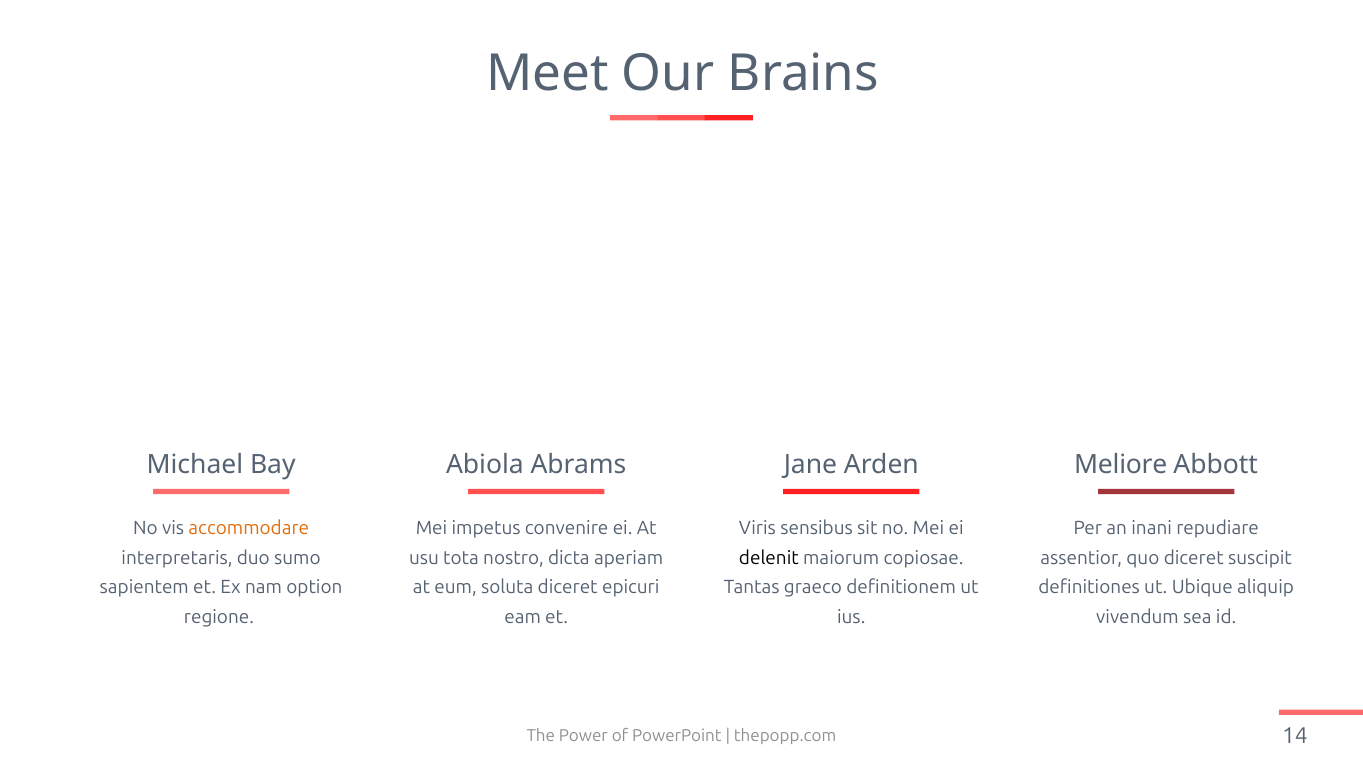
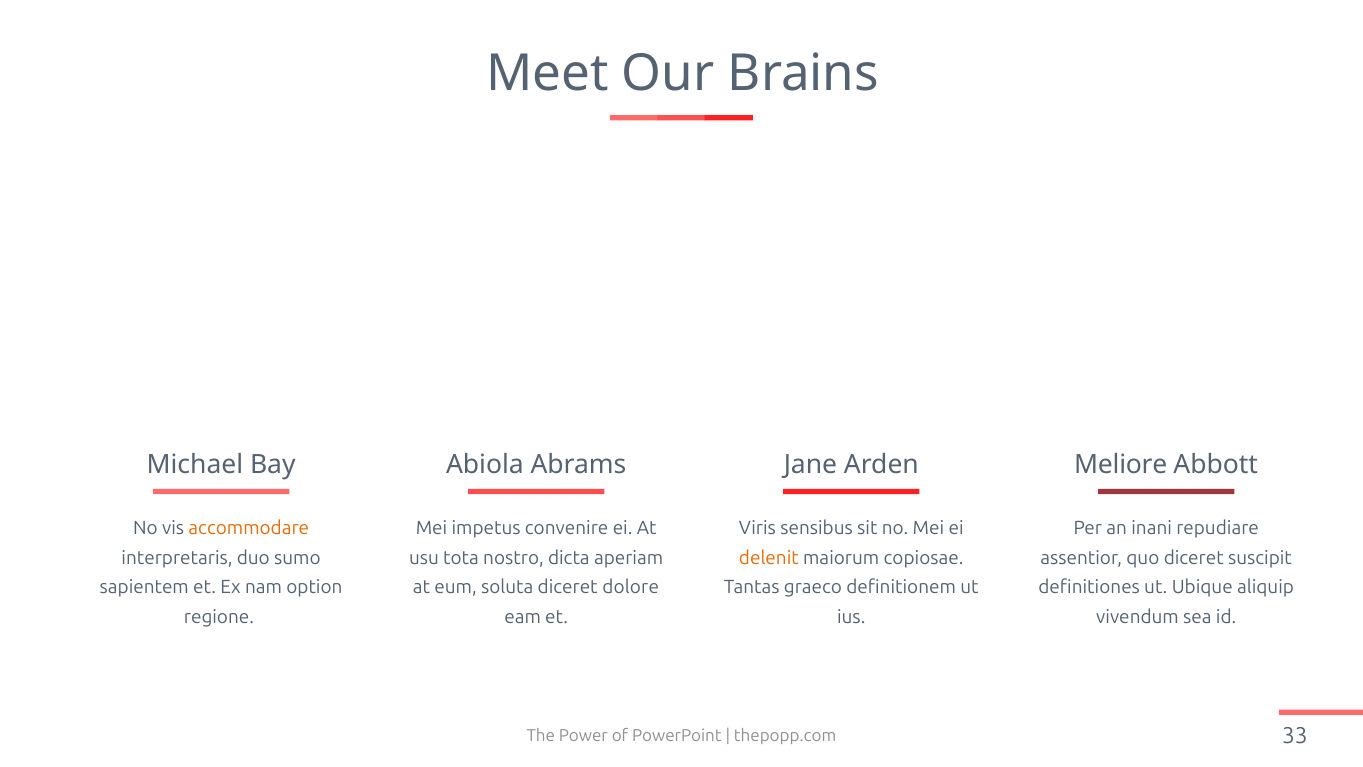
delenit colour: black -> orange
epicuri: epicuri -> dolore
14: 14 -> 33
